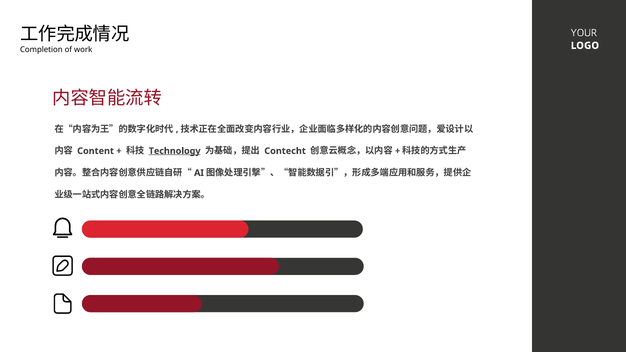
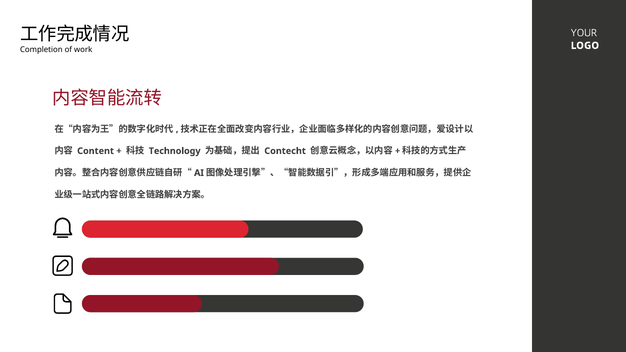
Technology underline: present -> none
